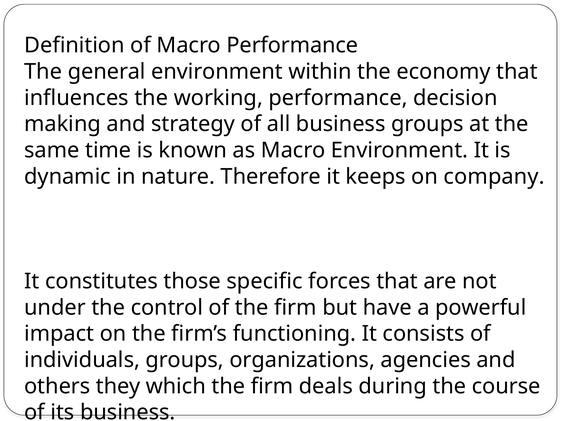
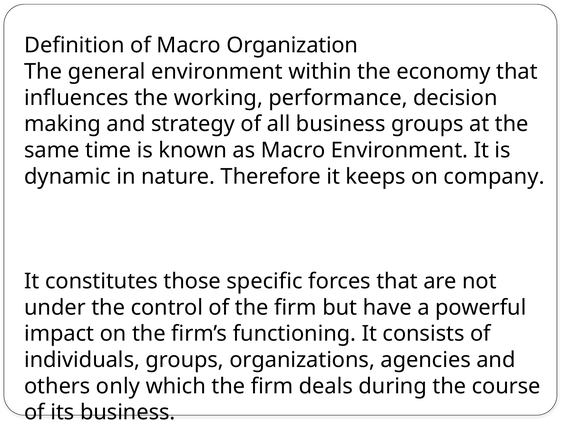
Macro Performance: Performance -> Organization
they: they -> only
